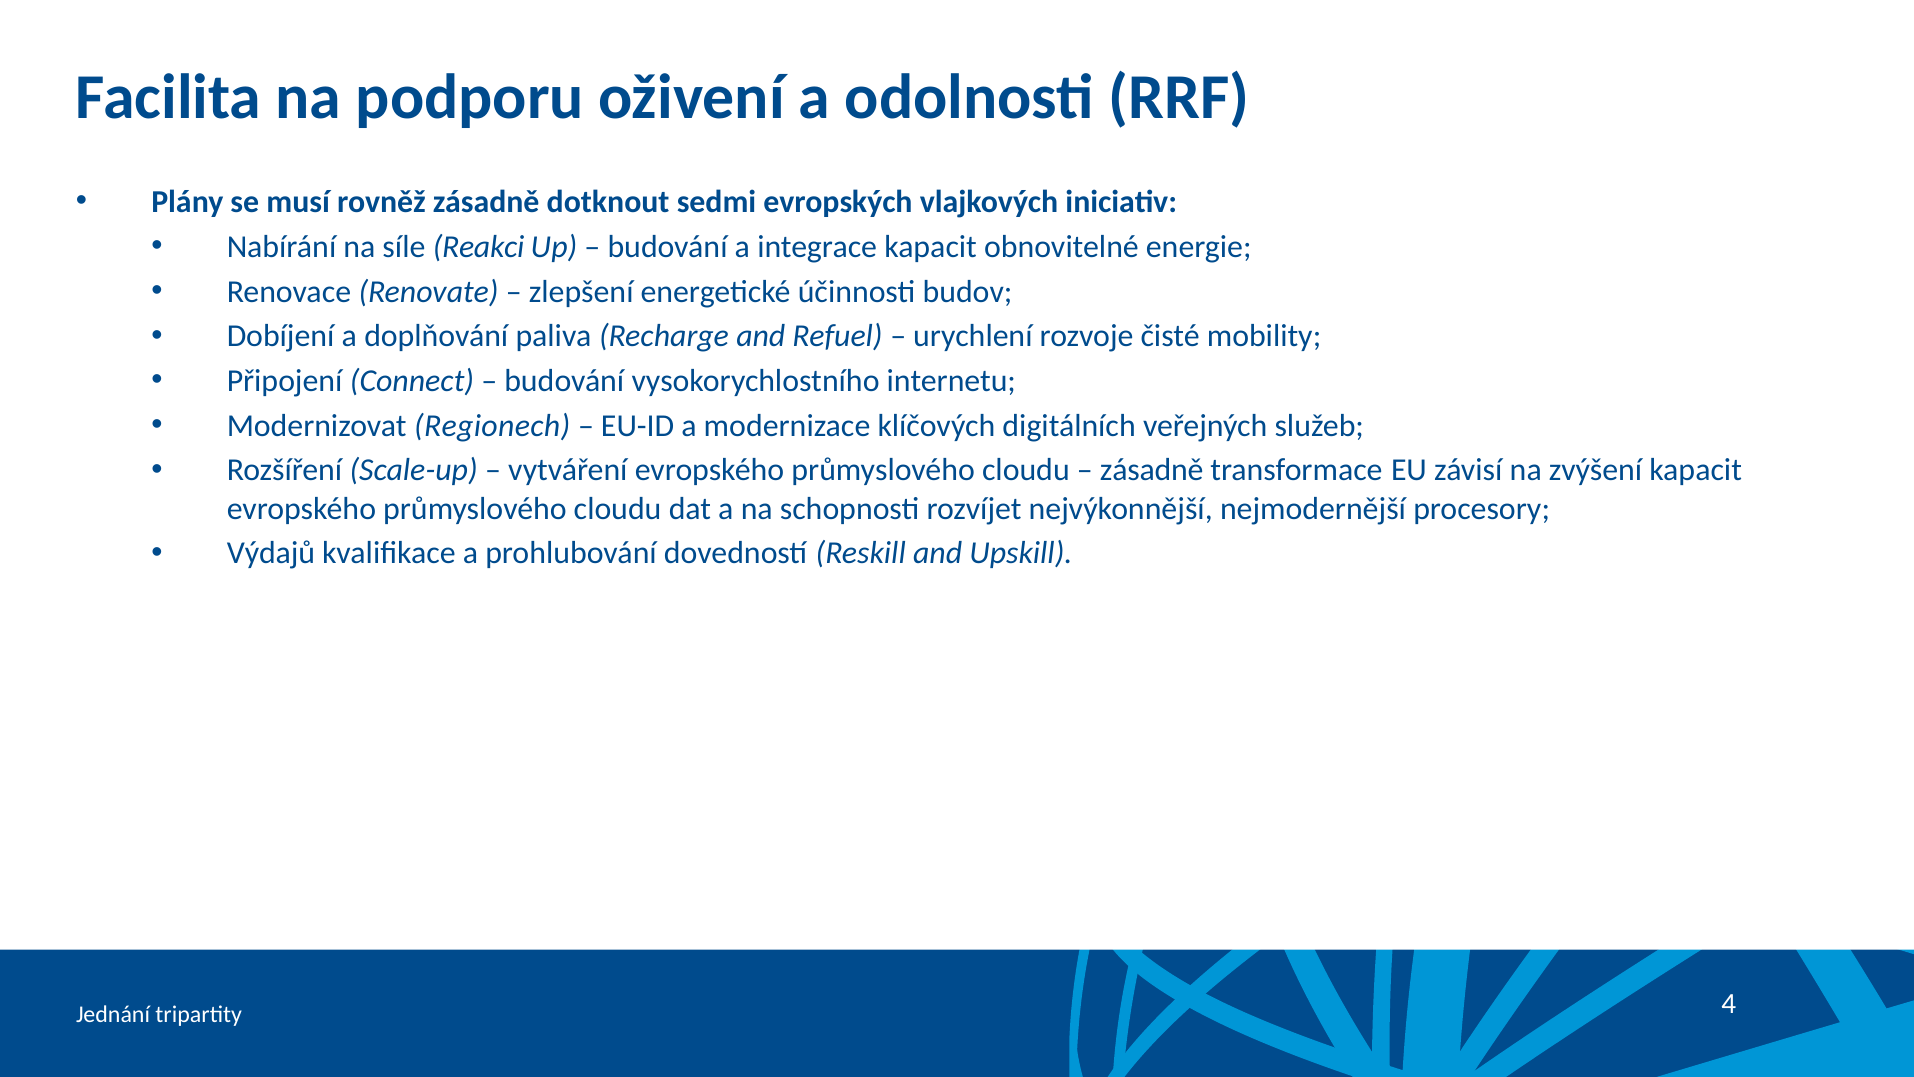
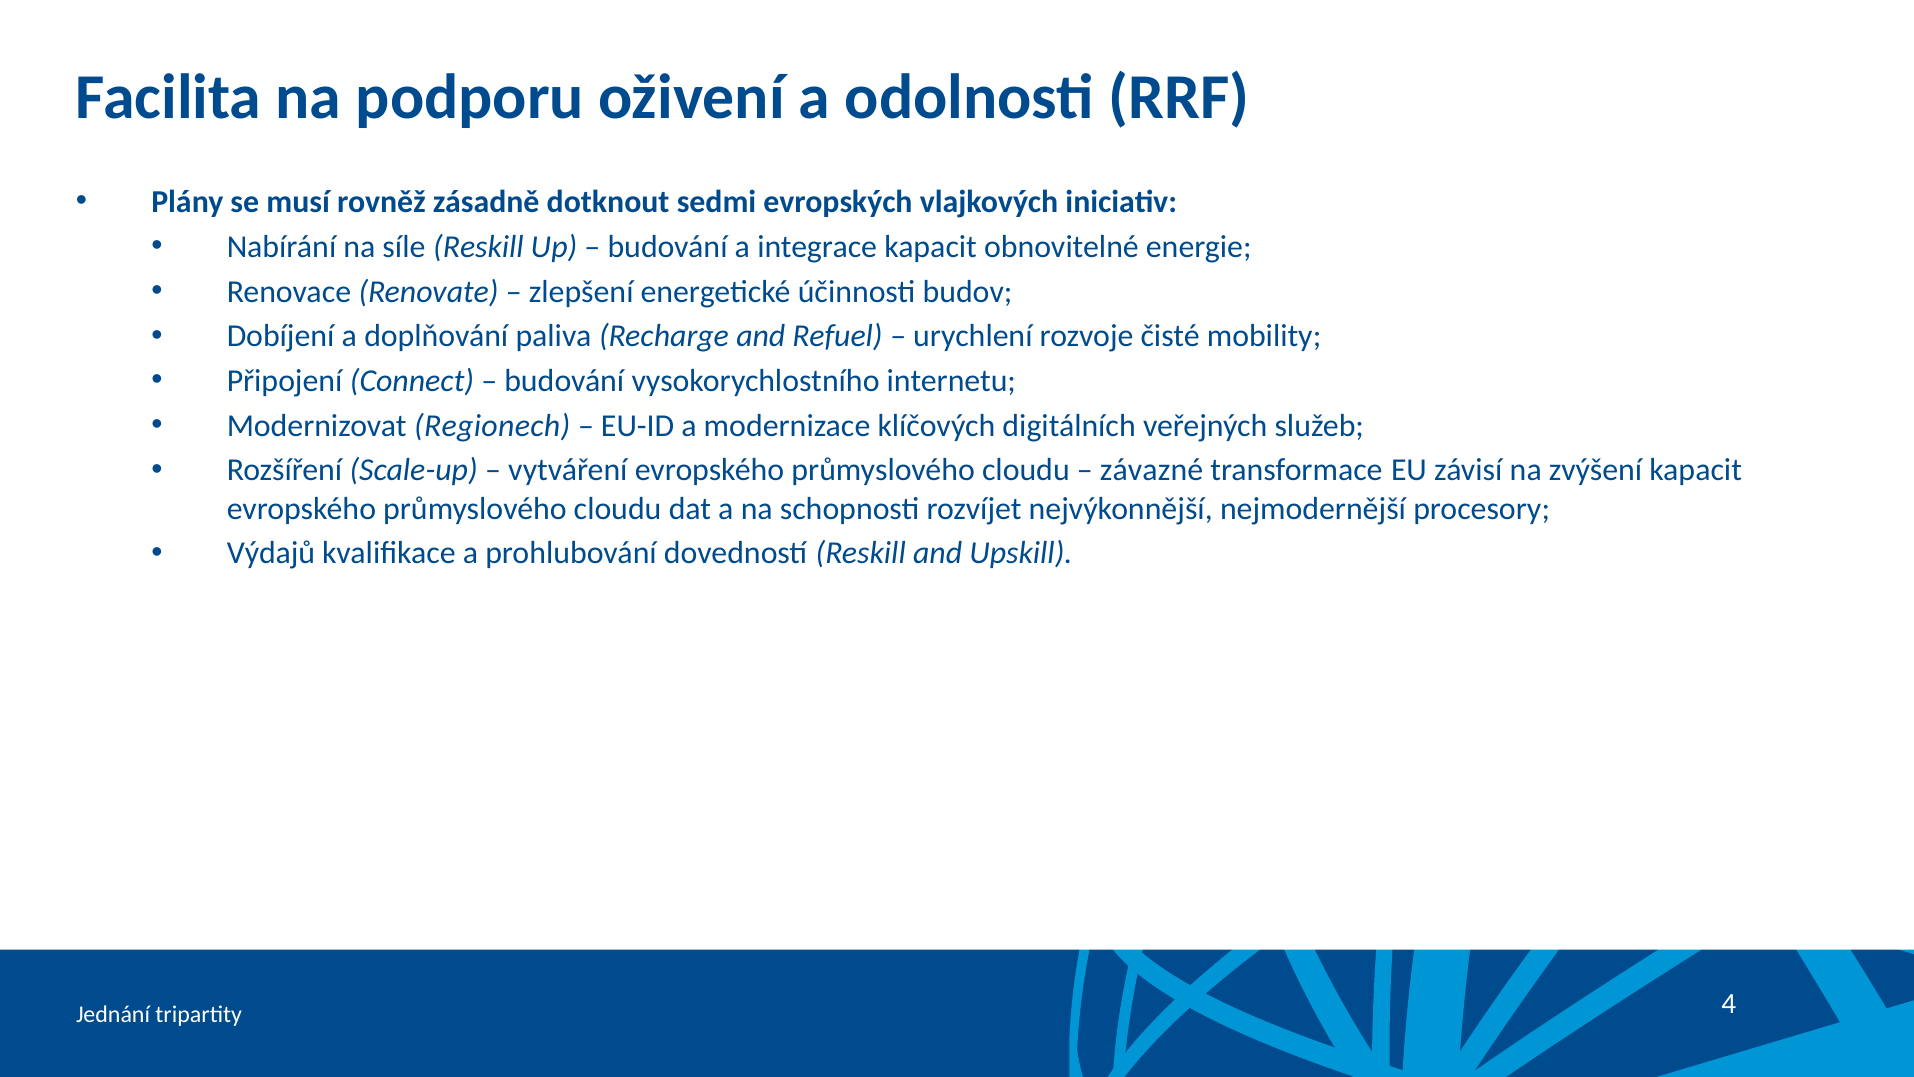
síle Reakci: Reakci -> Reskill
zásadně at (1152, 470): zásadně -> závazné
